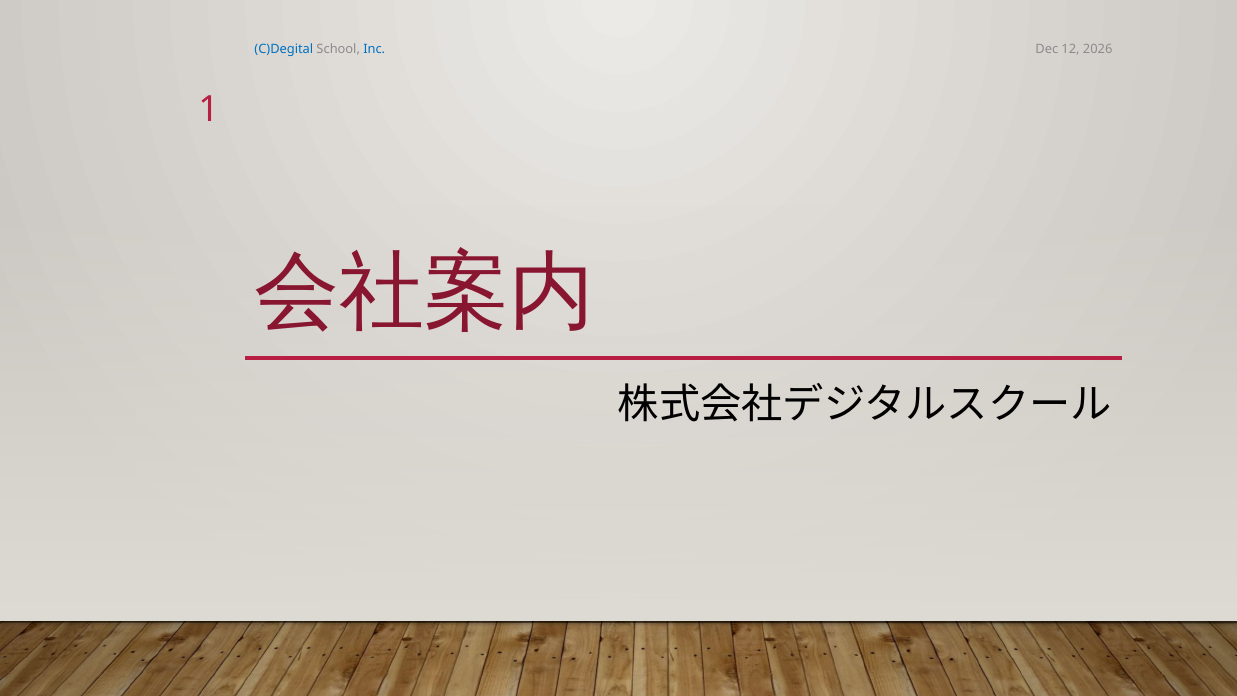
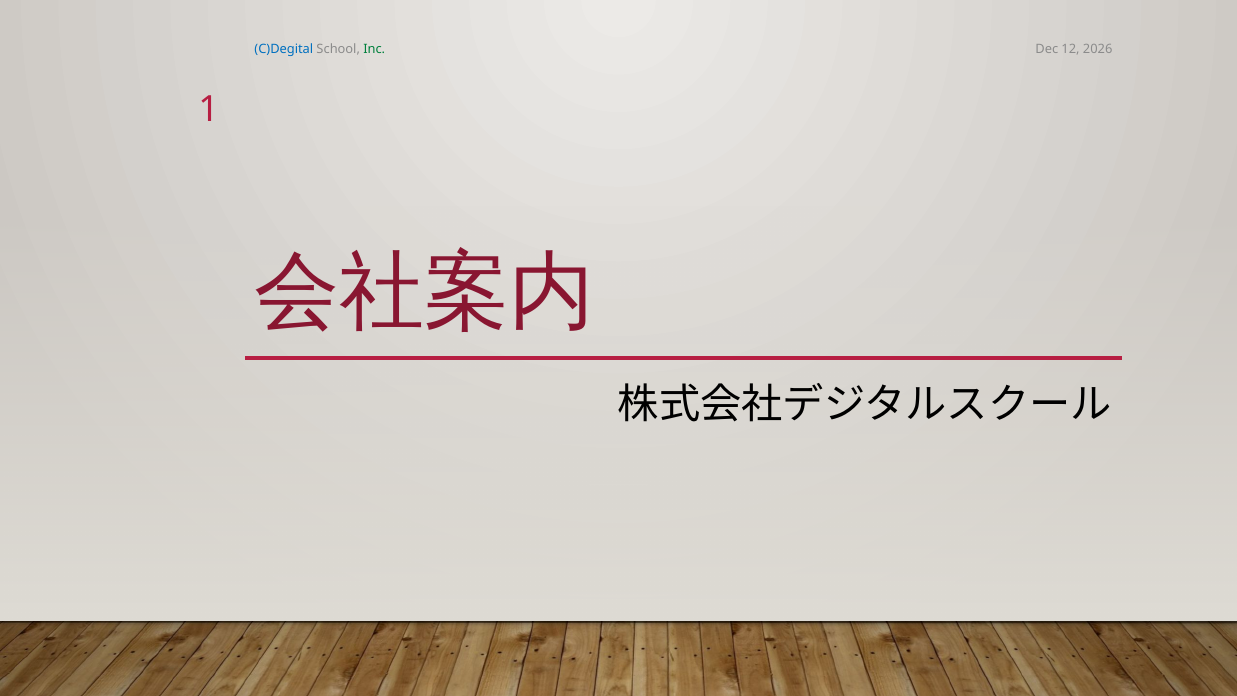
Inc colour: blue -> green
